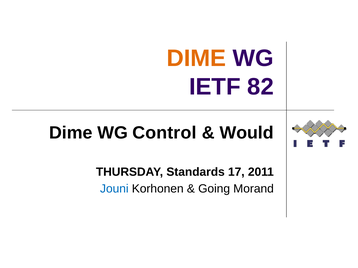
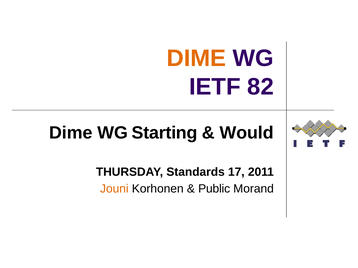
Control: Control -> Starting
Jouni colour: blue -> orange
Going: Going -> Public
